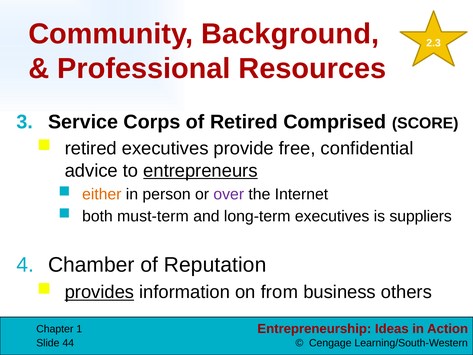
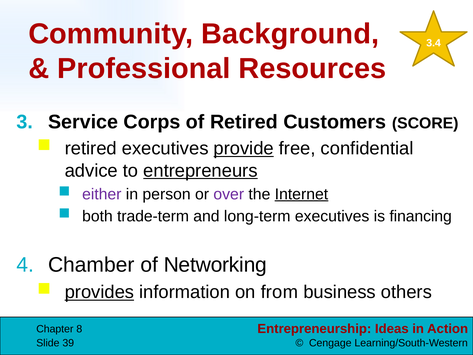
2.3: 2.3 -> 3.4
Comprised: Comprised -> Customers
provide underline: none -> present
either colour: orange -> purple
Internet underline: none -> present
must-term: must-term -> trade-term
suppliers: suppliers -> financing
Reputation: Reputation -> Networking
1: 1 -> 8
44: 44 -> 39
